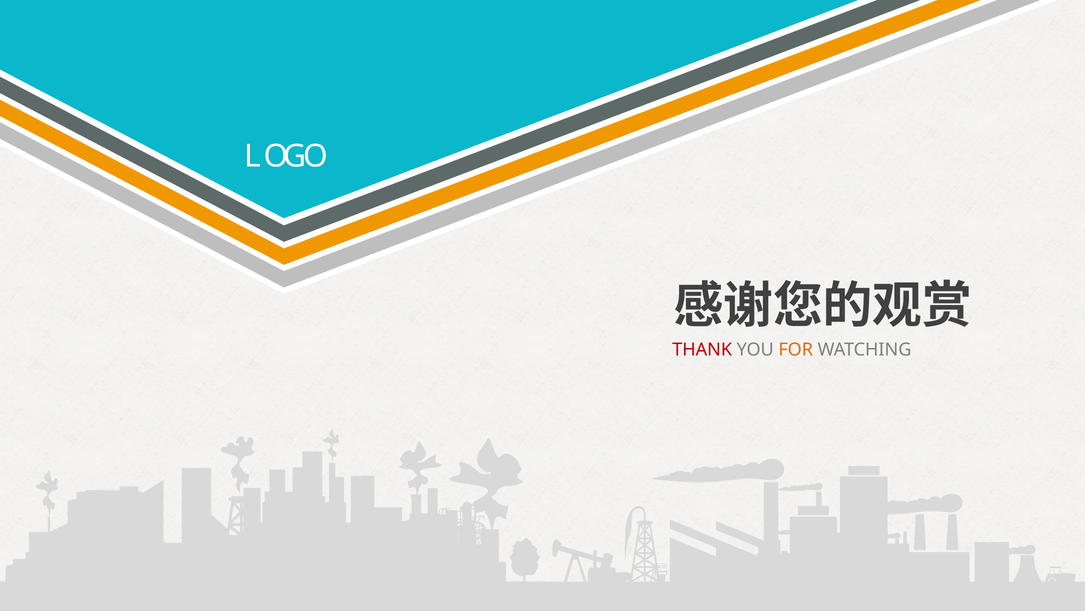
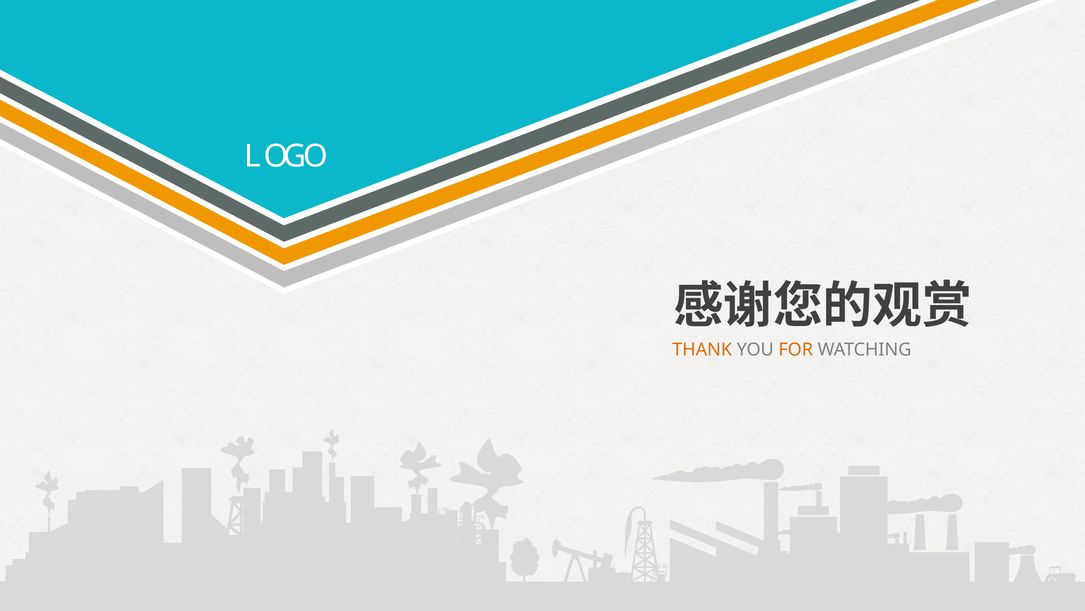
THANK colour: red -> orange
